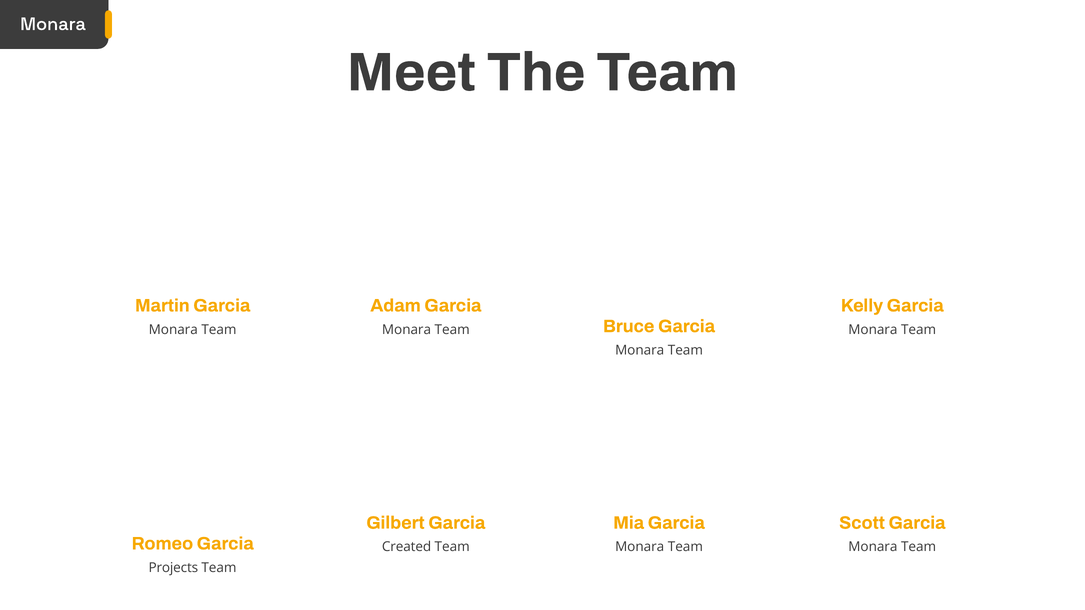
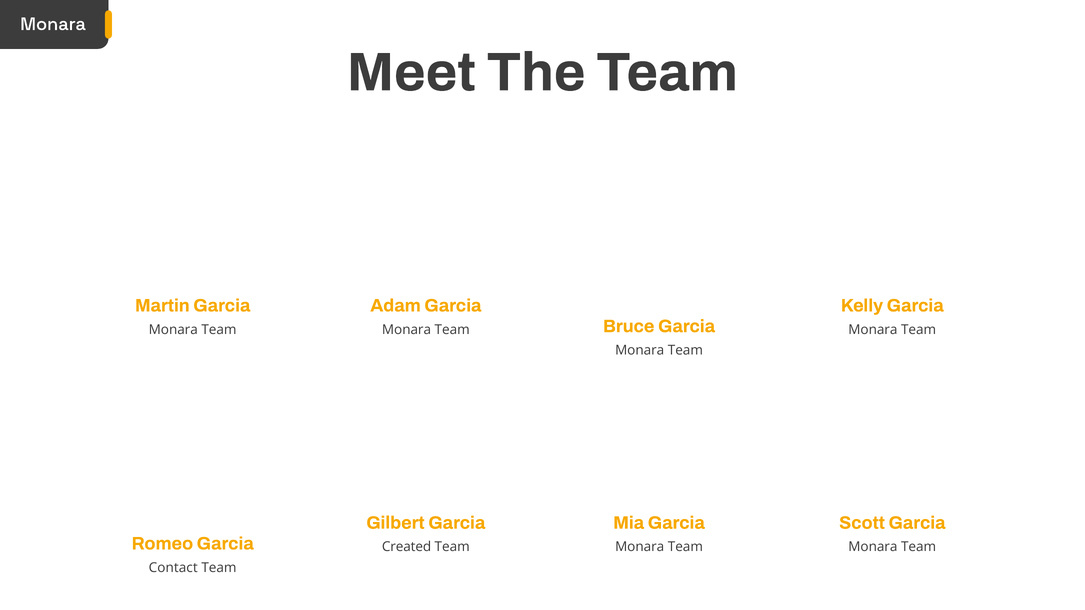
Projects: Projects -> Contact
